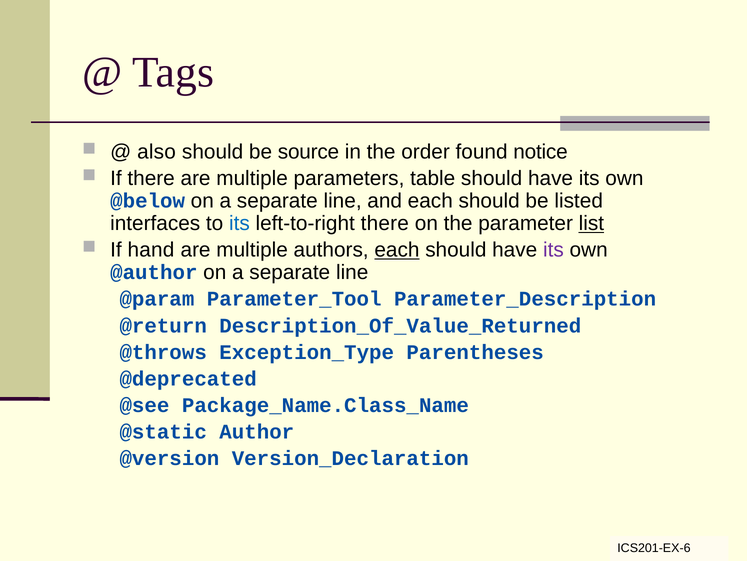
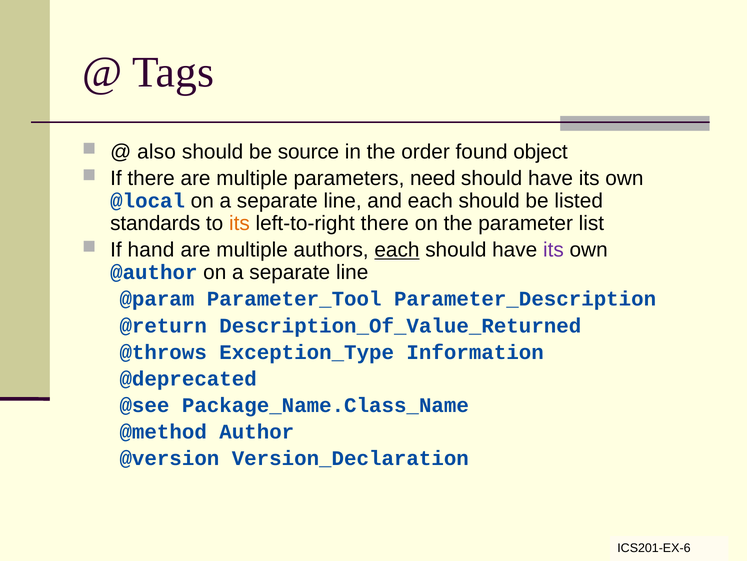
notice: notice -> object
table: table -> need
@below: @below -> @local
interfaces: interfaces -> standards
its at (239, 223) colour: blue -> orange
list underline: present -> none
Parentheses: Parentheses -> Information
@static: @static -> @method
